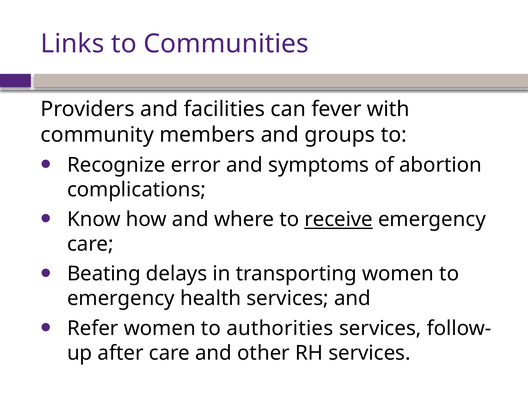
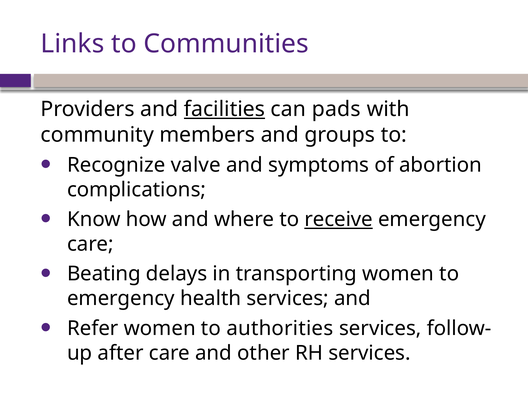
facilities underline: none -> present
fever: fever -> pads
error: error -> valve
